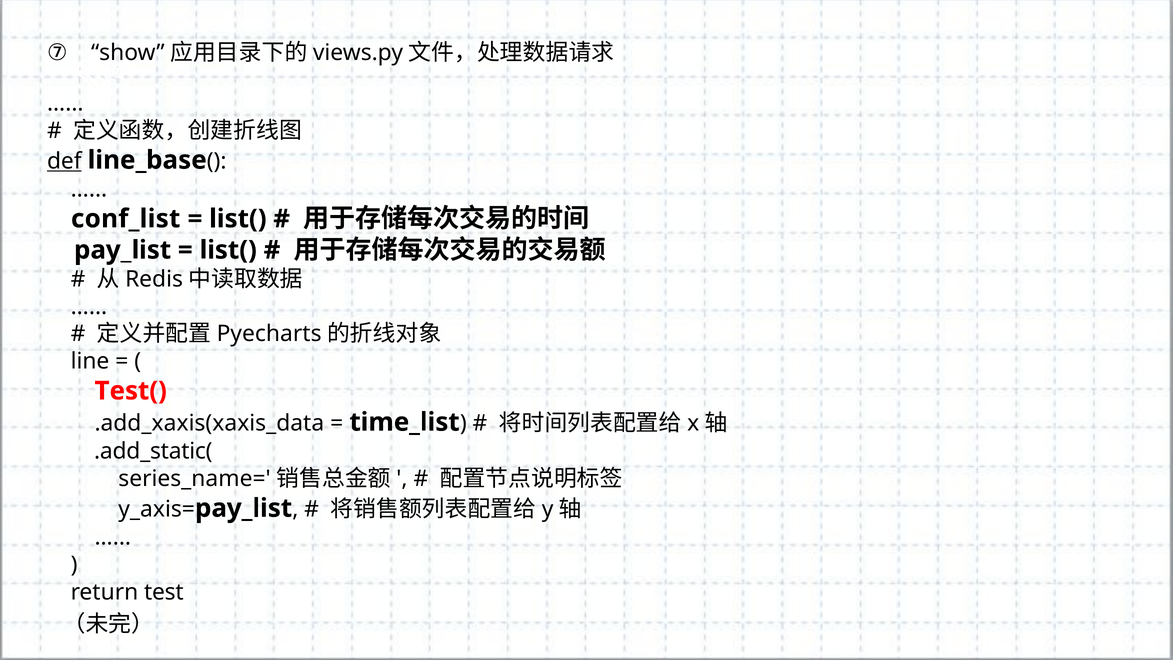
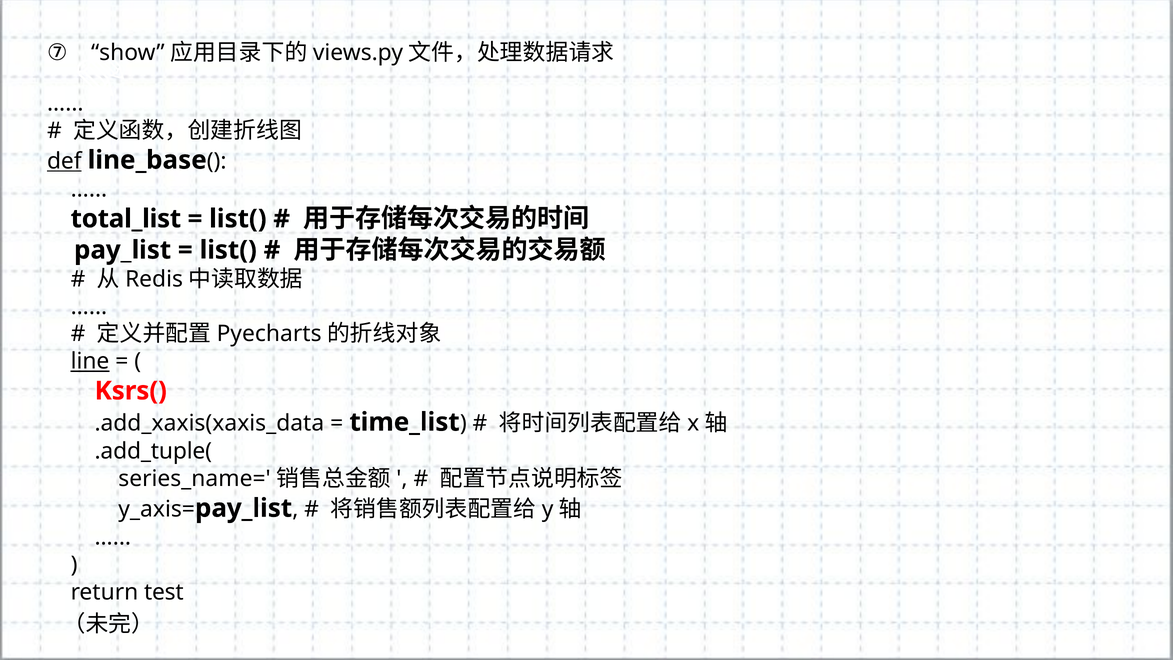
conf_list: conf_list -> total_list
line underline: none -> present
Test(: Test( -> Ksrs(
.add_static(: .add_static( -> .add_tuple(
